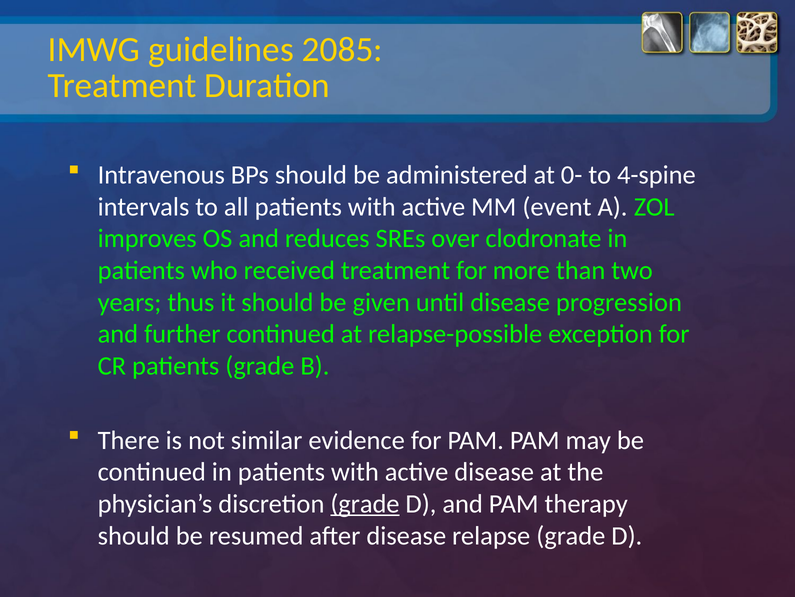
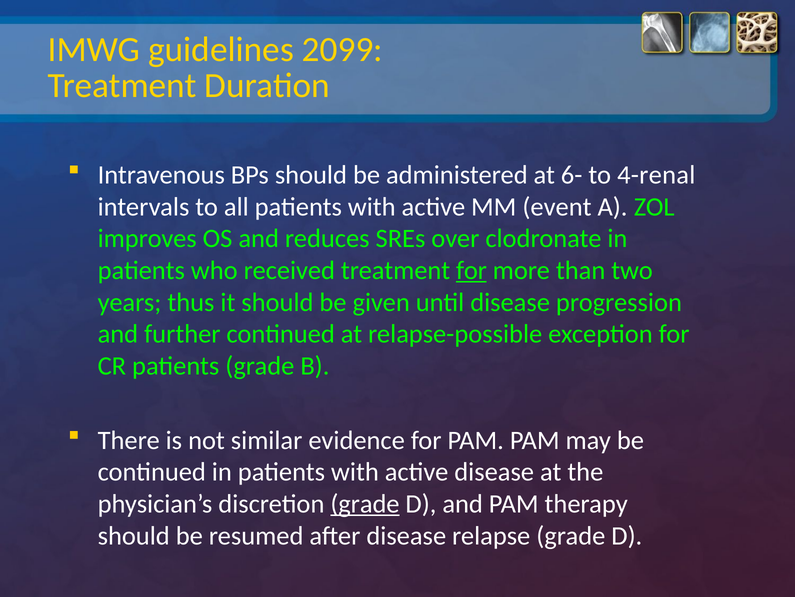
2085: 2085 -> 2099
0-: 0- -> 6-
4-spine: 4-spine -> 4-renal
for at (471, 270) underline: none -> present
